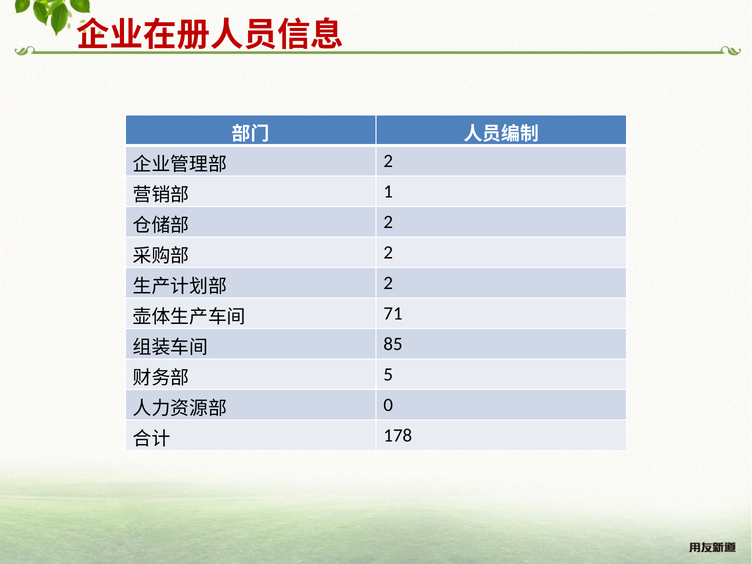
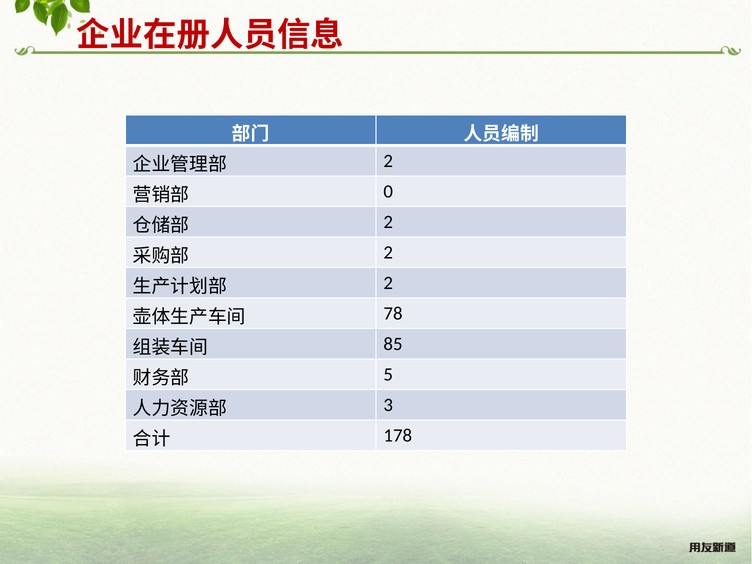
1: 1 -> 0
71: 71 -> 78
0: 0 -> 3
